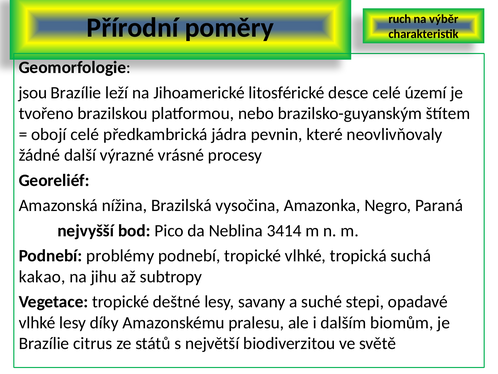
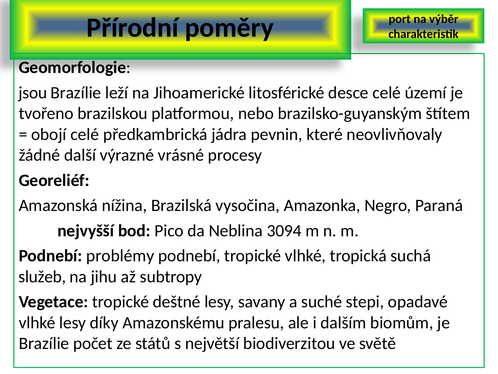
ruch: ruch -> port
3414: 3414 -> 3094
kakao: kakao -> služeb
citrus: citrus -> počet
